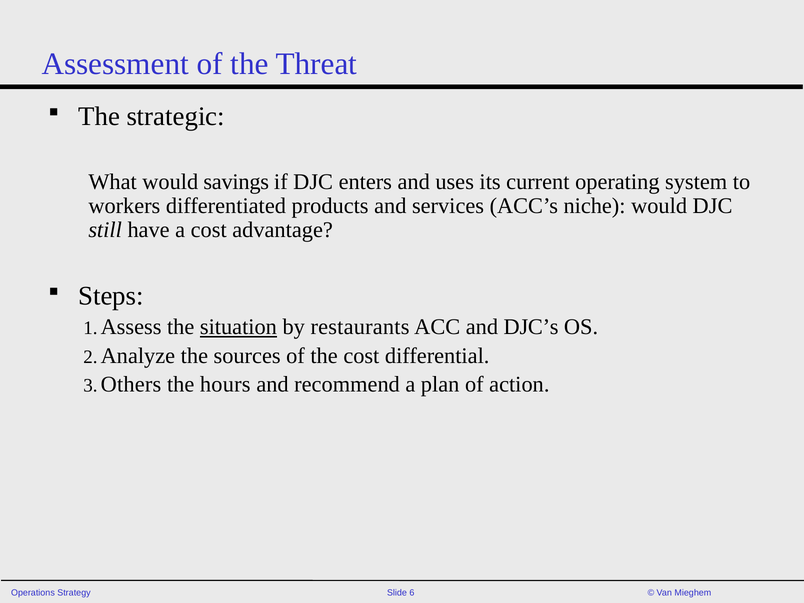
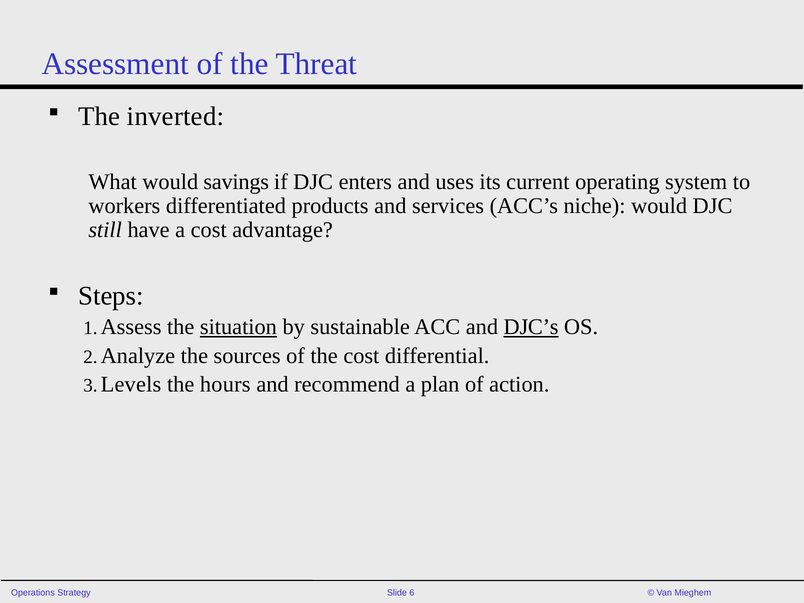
strategic: strategic -> inverted
restaurants: restaurants -> sustainable
DJC’s underline: none -> present
Others: Others -> Levels
